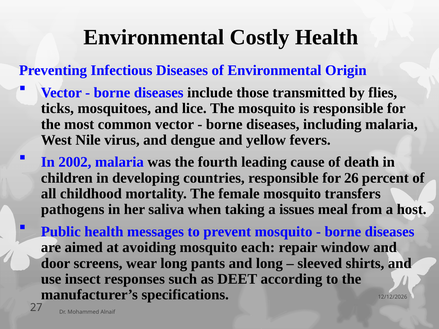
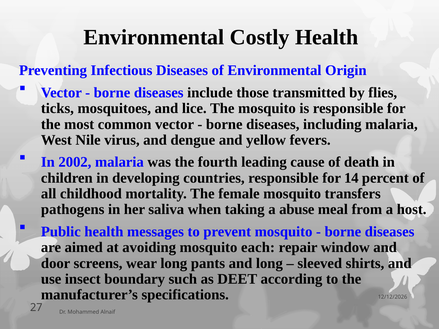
26: 26 -> 14
issues: issues -> abuse
responses: responses -> boundary
